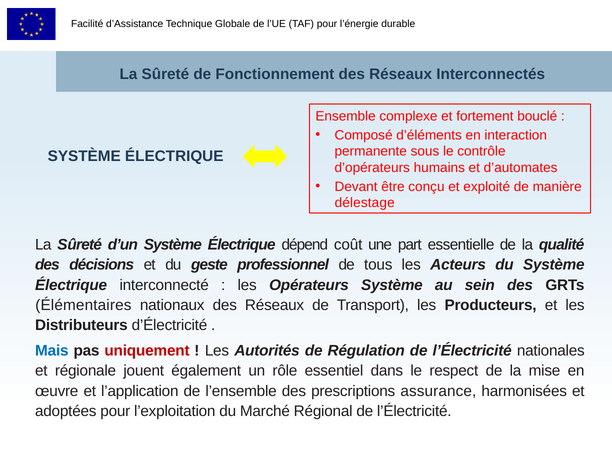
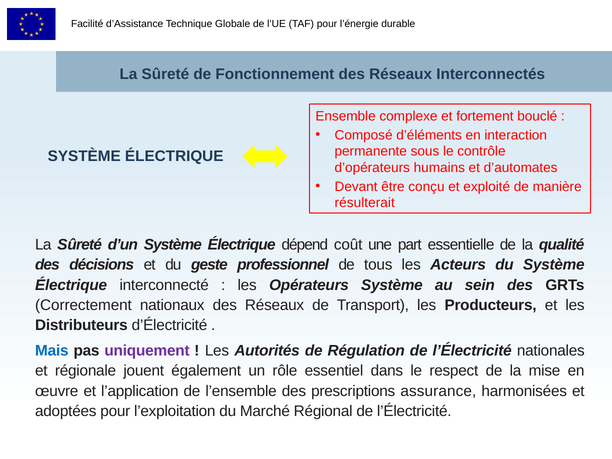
délestage: délestage -> résulterait
Élémentaires: Élémentaires -> Correctement
uniquement colour: red -> purple
